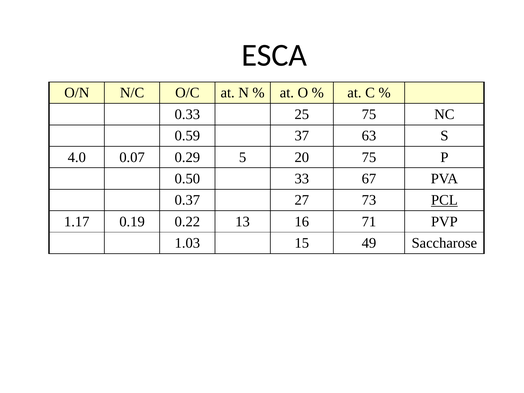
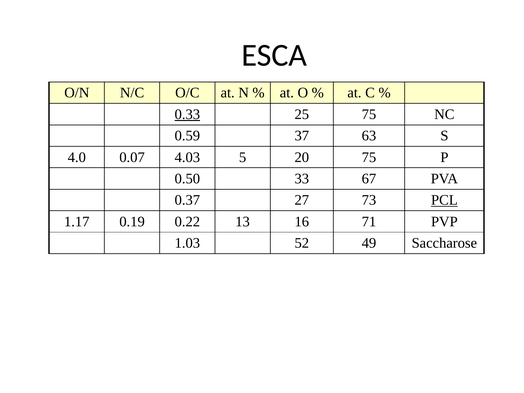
0.33 underline: none -> present
0.29: 0.29 -> 4.03
15: 15 -> 52
